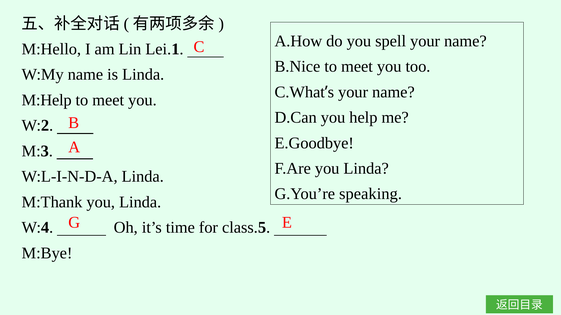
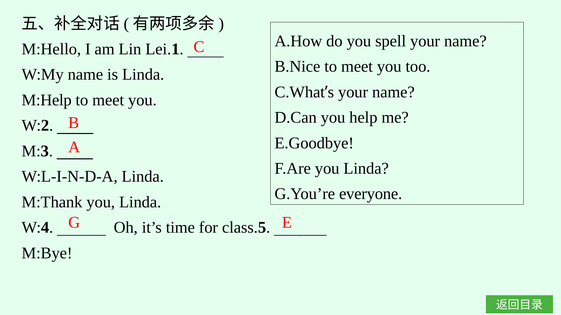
speaking: speaking -> everyone
